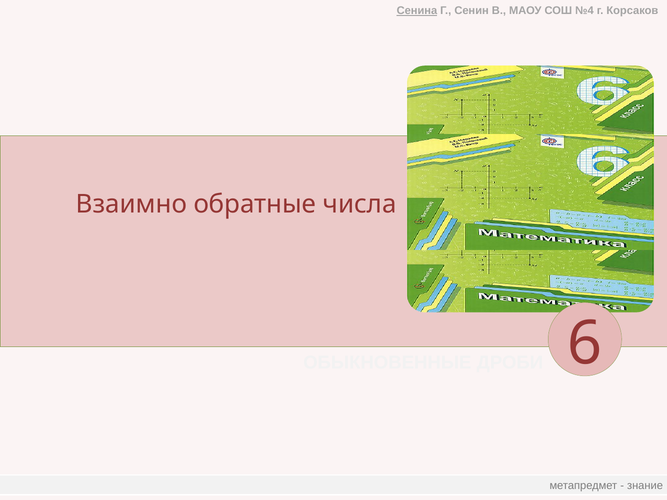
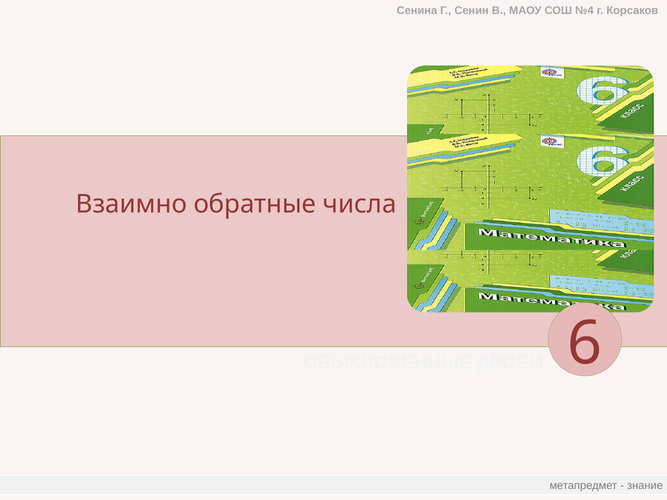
Сенина underline: present -> none
